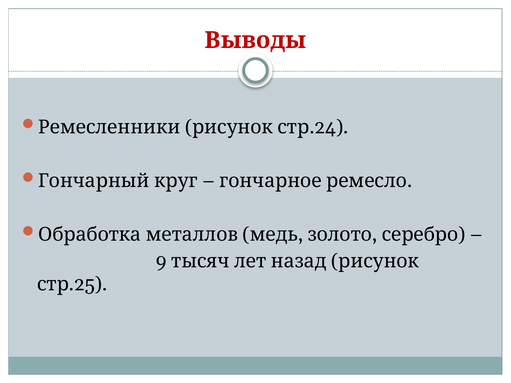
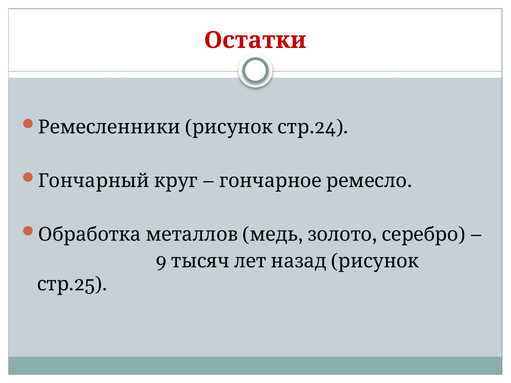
Выводы: Выводы -> Остатки
